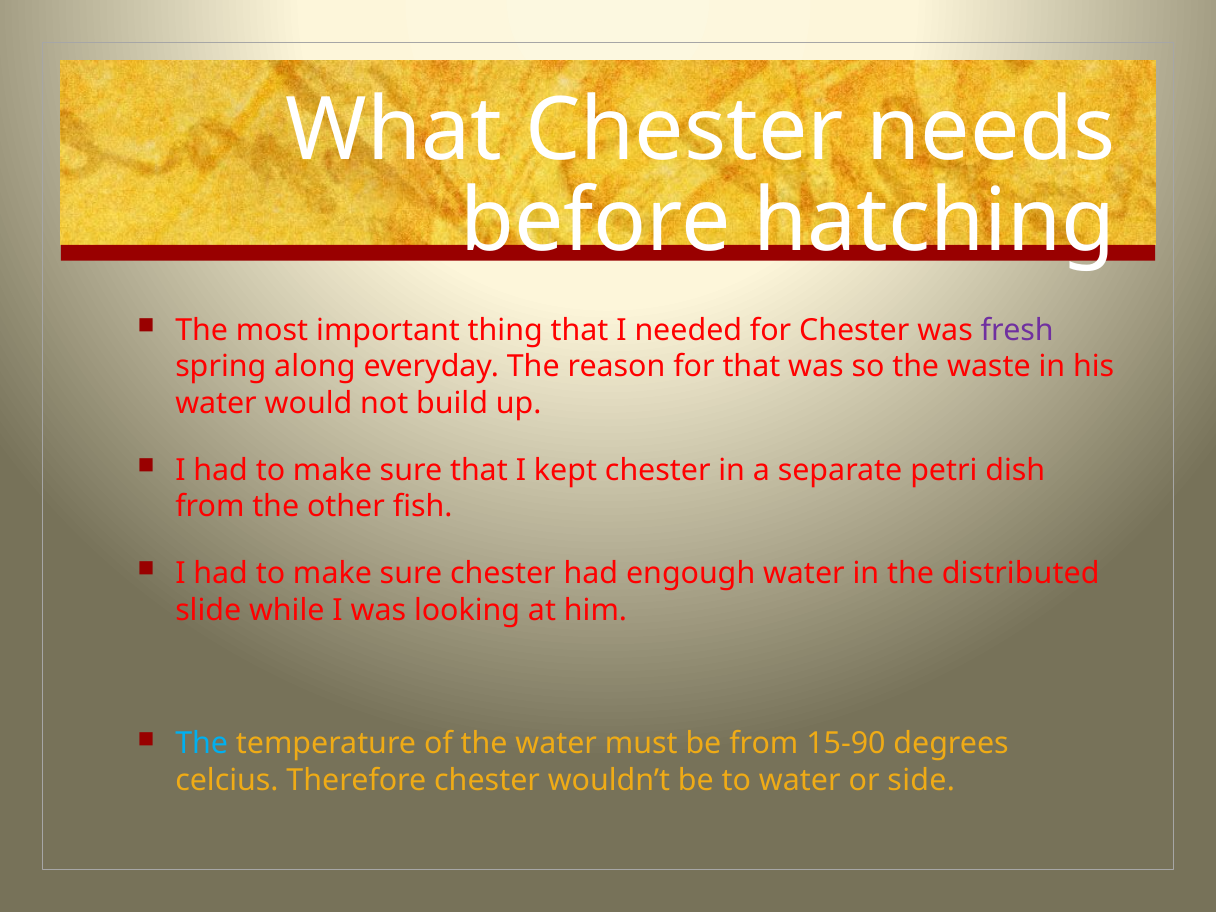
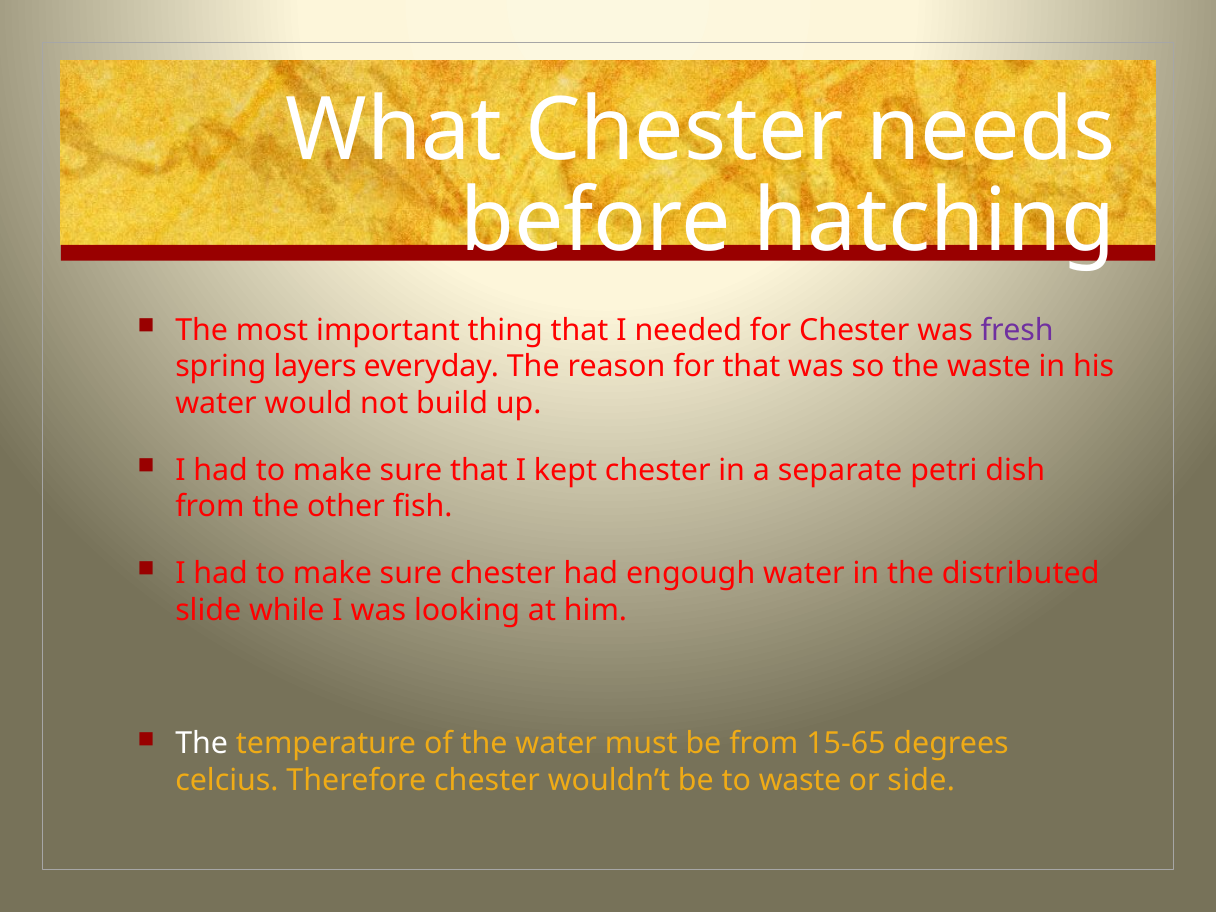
along: along -> layers
The at (202, 744) colour: light blue -> white
15-90: 15-90 -> 15-65
to water: water -> waste
